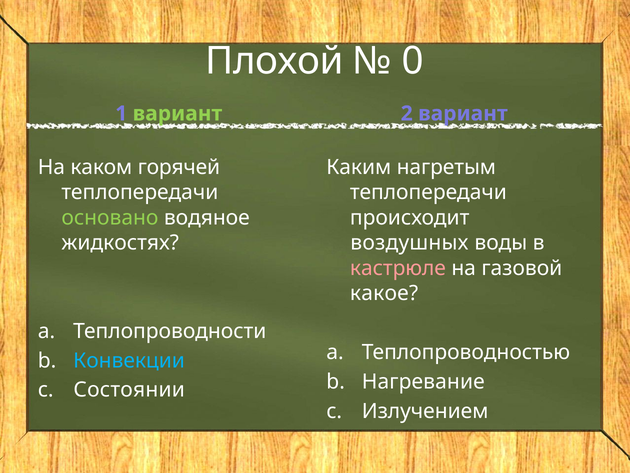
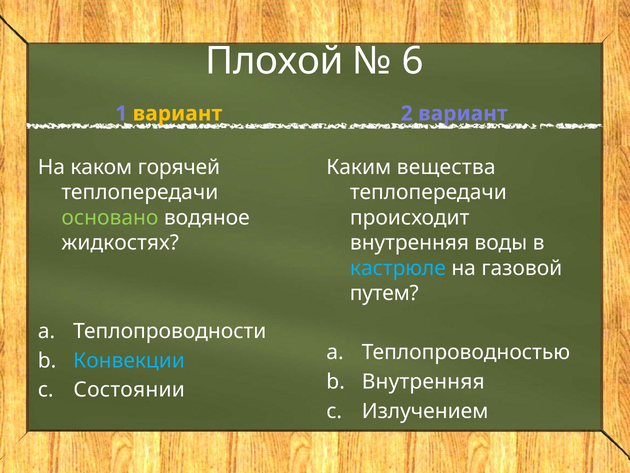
0: 0 -> 6
вариант at (177, 113) colour: light green -> yellow
нагретым: нагретым -> вещества
воздушных at (409, 243): воздушных -> внутренняя
кастрюле colour: pink -> light blue
какое: какое -> путем
Нагревание at (423, 381): Нагревание -> Внутренняя
